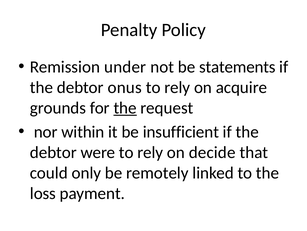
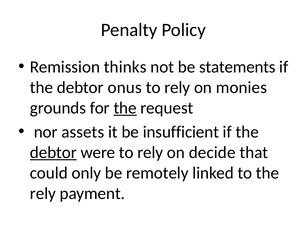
under: under -> thinks
acquire: acquire -> monies
within: within -> assets
debtor at (53, 152) underline: none -> present
loss at (43, 193): loss -> rely
